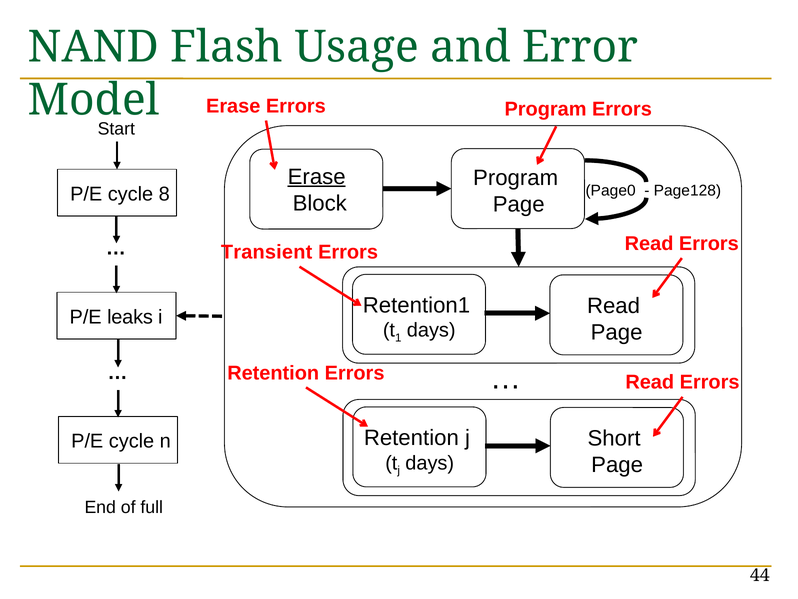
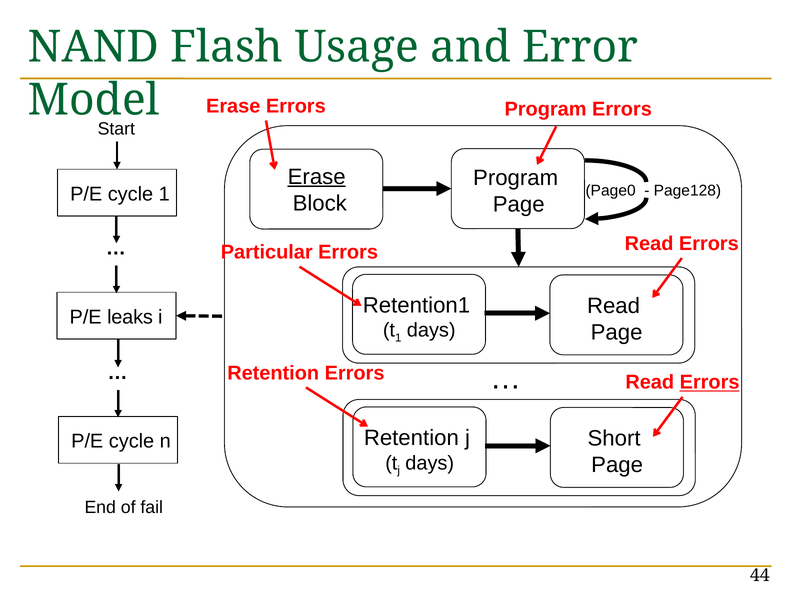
cycle 8: 8 -> 1
Transient: Transient -> Particular
Errors at (710, 382) underline: none -> present
full: full -> fail
